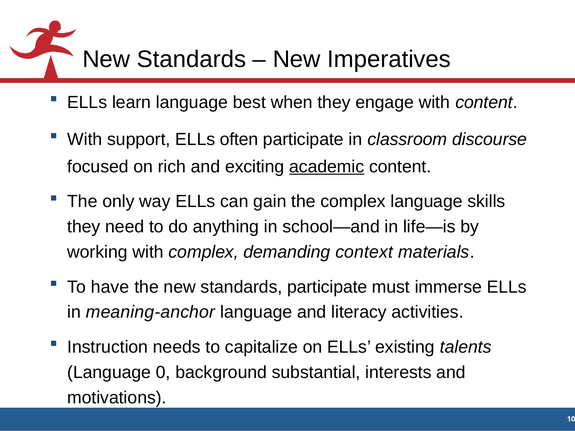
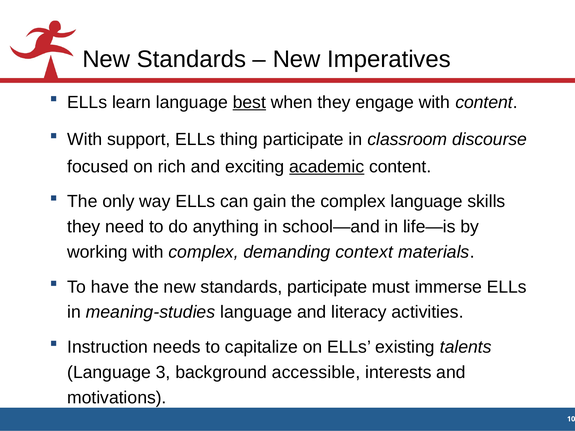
best underline: none -> present
often: often -> thing
meaning-anchor: meaning-anchor -> meaning-studies
0: 0 -> 3
substantial: substantial -> accessible
